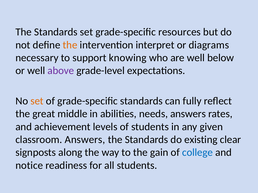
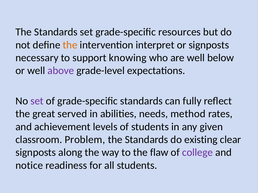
or diagrams: diagrams -> signposts
set at (37, 101) colour: orange -> purple
middle: middle -> served
needs answers: answers -> method
classroom Answers: Answers -> Problem
gain: gain -> flaw
college colour: blue -> purple
